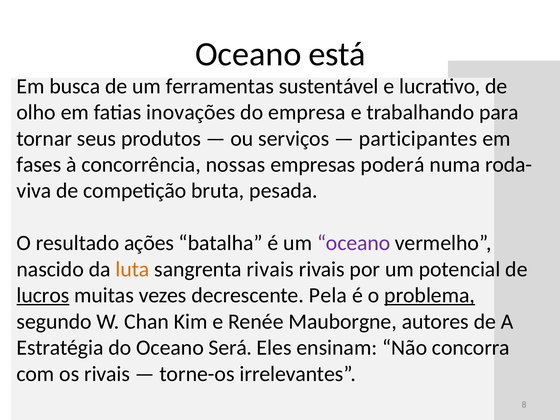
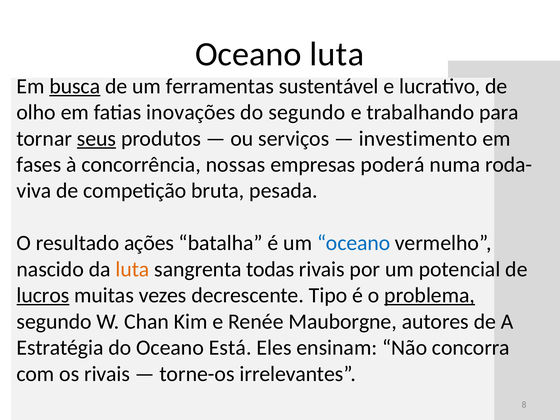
Oceano está: está -> luta
busca underline: none -> present
do empresa: empresa -> segundo
seus underline: none -> present
participantes: participantes -> investimento
oceano at (354, 243) colour: purple -> blue
sangrenta rivais: rivais -> todas
Pela: Pela -> Tipo
Será: Será -> Está
